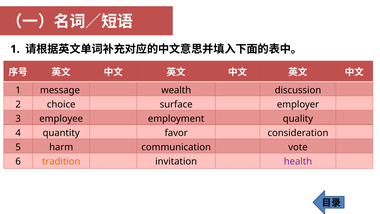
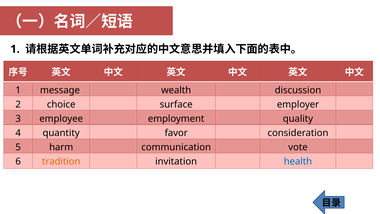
health colour: purple -> blue
